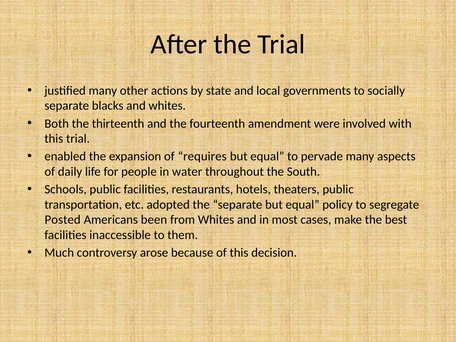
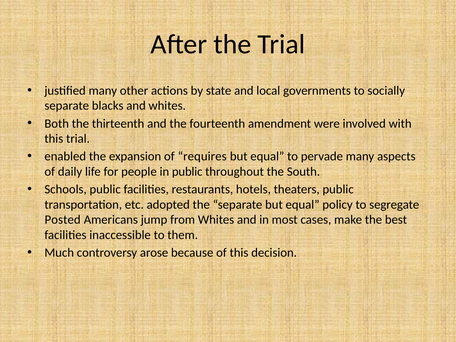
in water: water -> public
been: been -> jump
